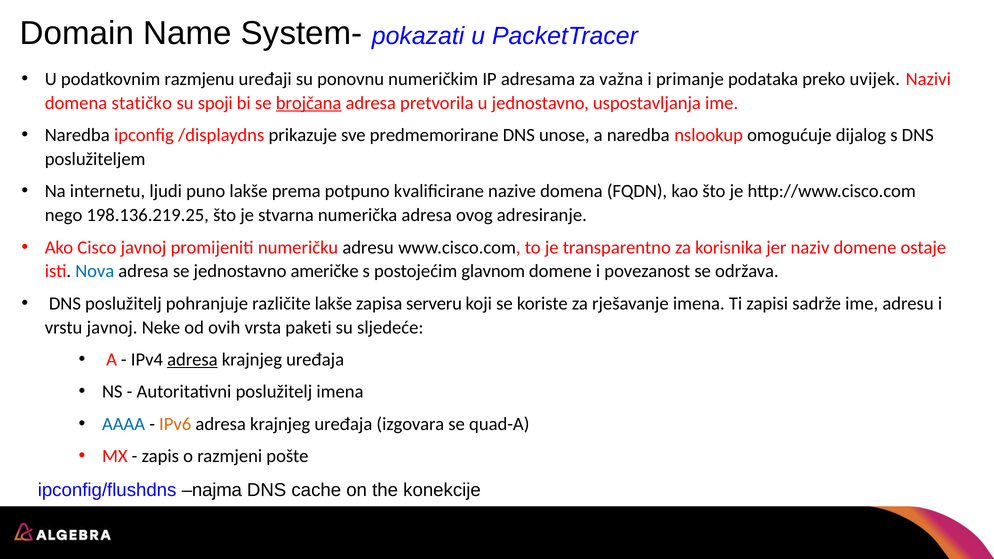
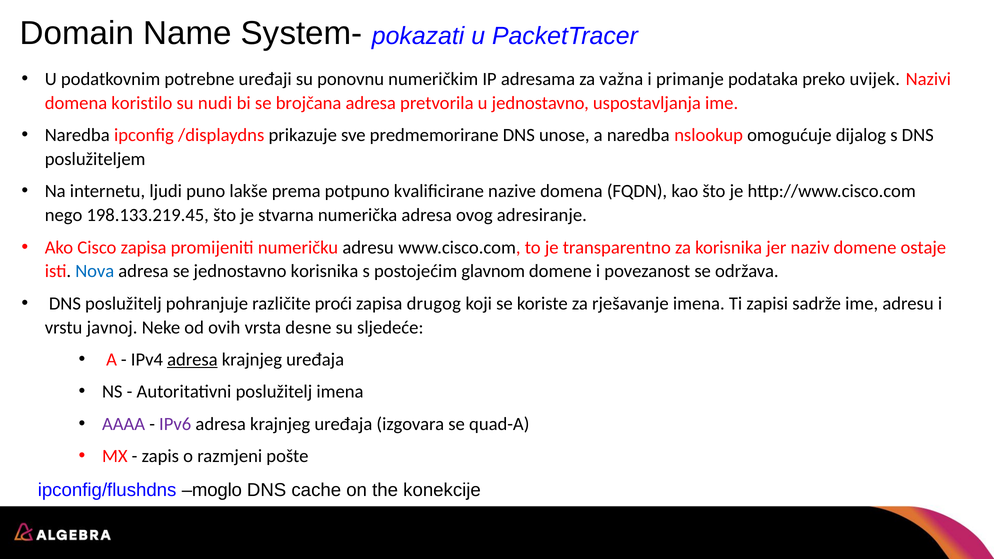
razmjenu: razmjenu -> potrebne
statičko: statičko -> koristilo
spoji: spoji -> nudi
brojčana underline: present -> none
198.136.219.25: 198.136.219.25 -> 198.133.219.45
Cisco javnoj: javnoj -> zapisa
jednostavno američke: američke -> korisnika
različite lakše: lakše -> proći
serveru: serveru -> drugog
paketi: paketi -> desne
AAAA colour: blue -> purple
IPv6 colour: orange -> purple
najma: najma -> moglo
